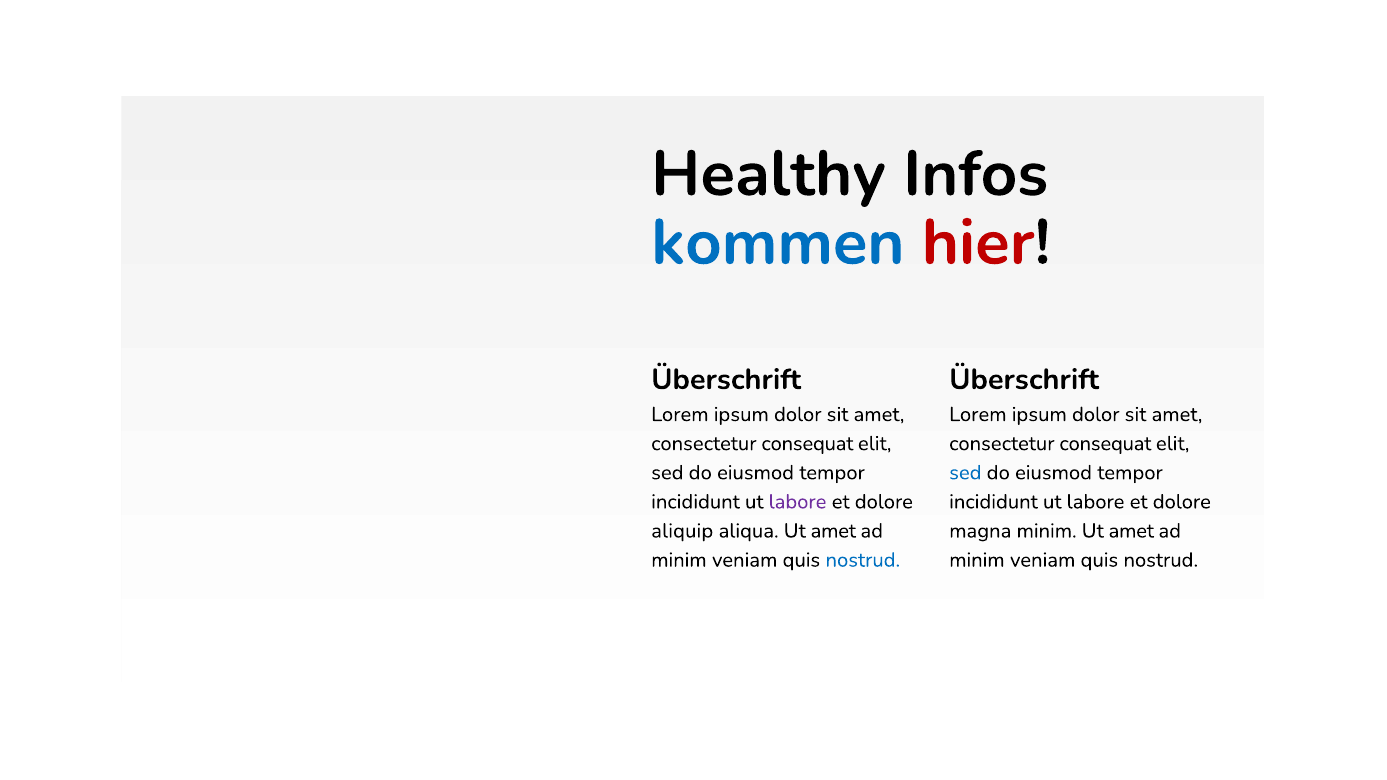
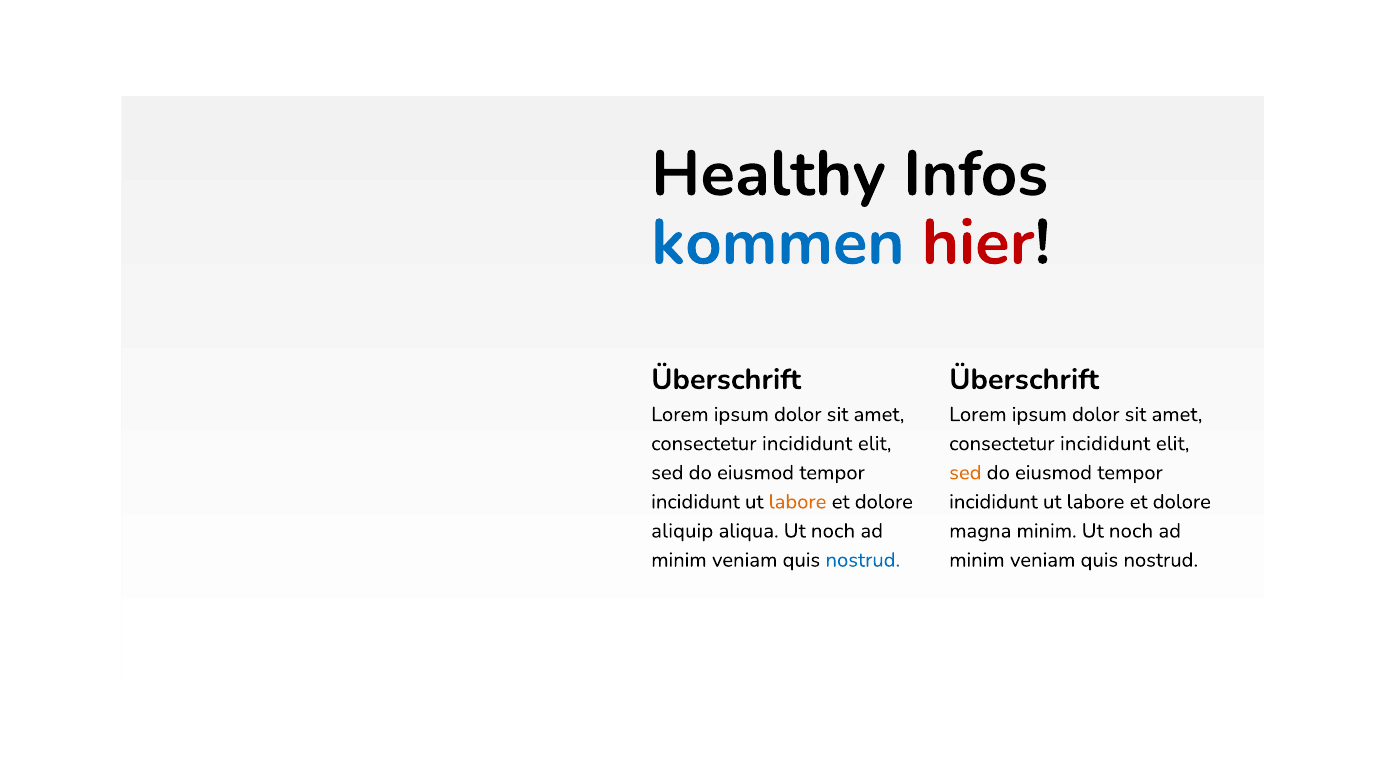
consequat at (807, 444): consequat -> incididunt
consequat at (1105, 444): consequat -> incididunt
sed at (965, 473) colour: blue -> orange
labore at (798, 502) colour: purple -> orange
aliqua Ut amet: amet -> noch
amet at (1131, 531): amet -> noch
